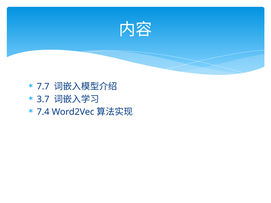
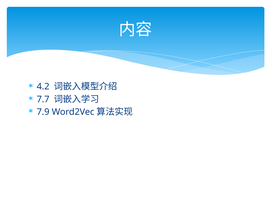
7.7: 7.7 -> 4.2
3.7: 3.7 -> 7.7
7.4: 7.4 -> 7.9
